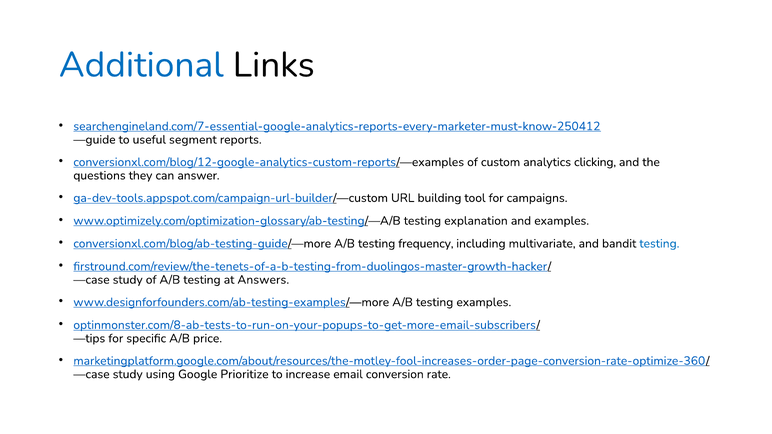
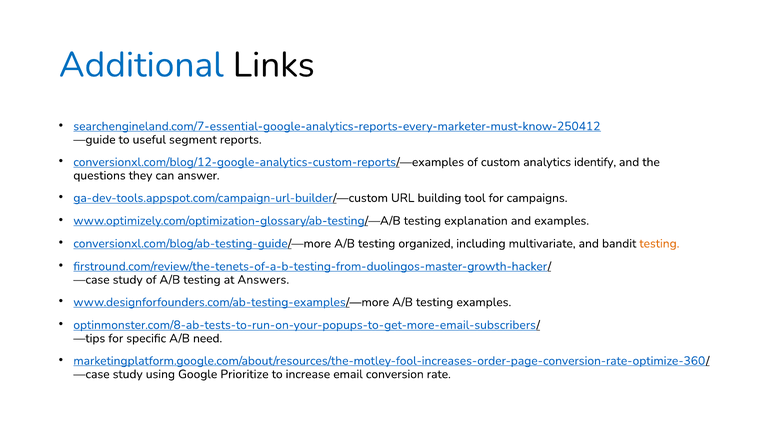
clicking: clicking -> identify
frequency: frequency -> organized
testing at (659, 244) colour: blue -> orange
price: price -> need
